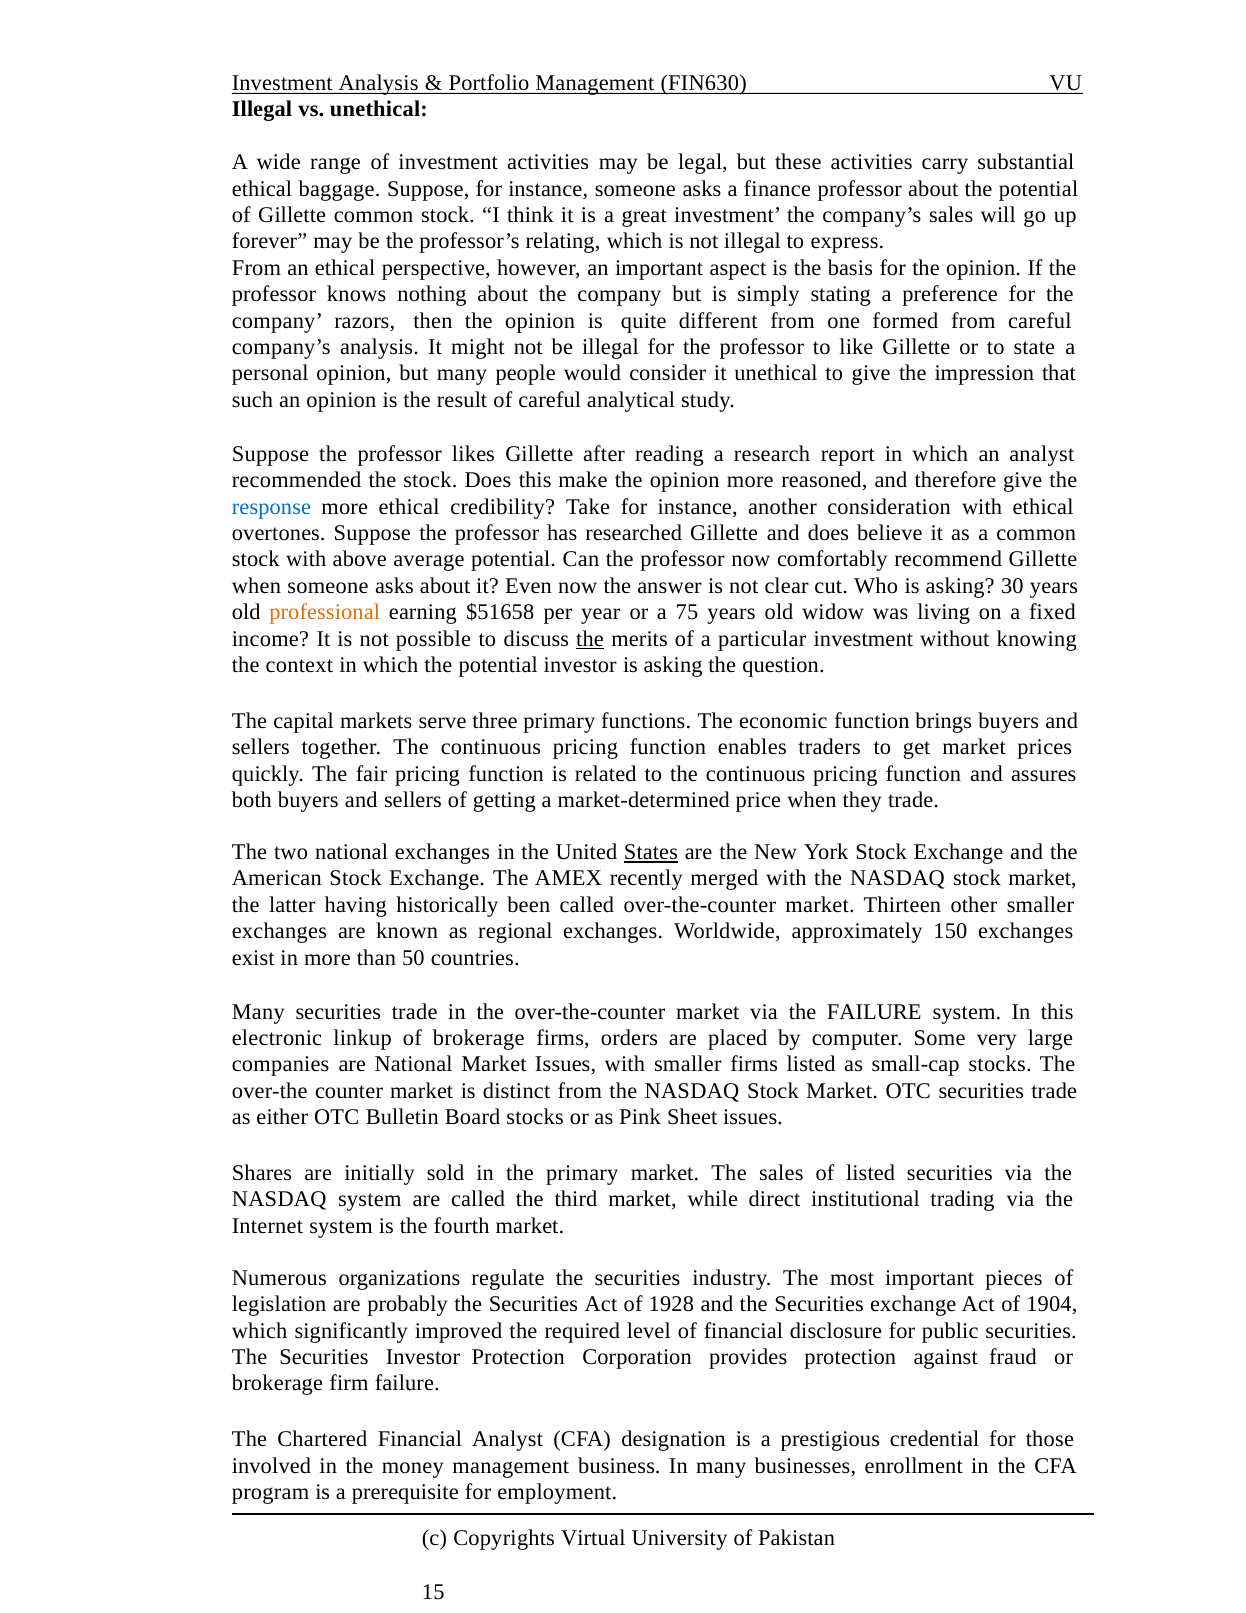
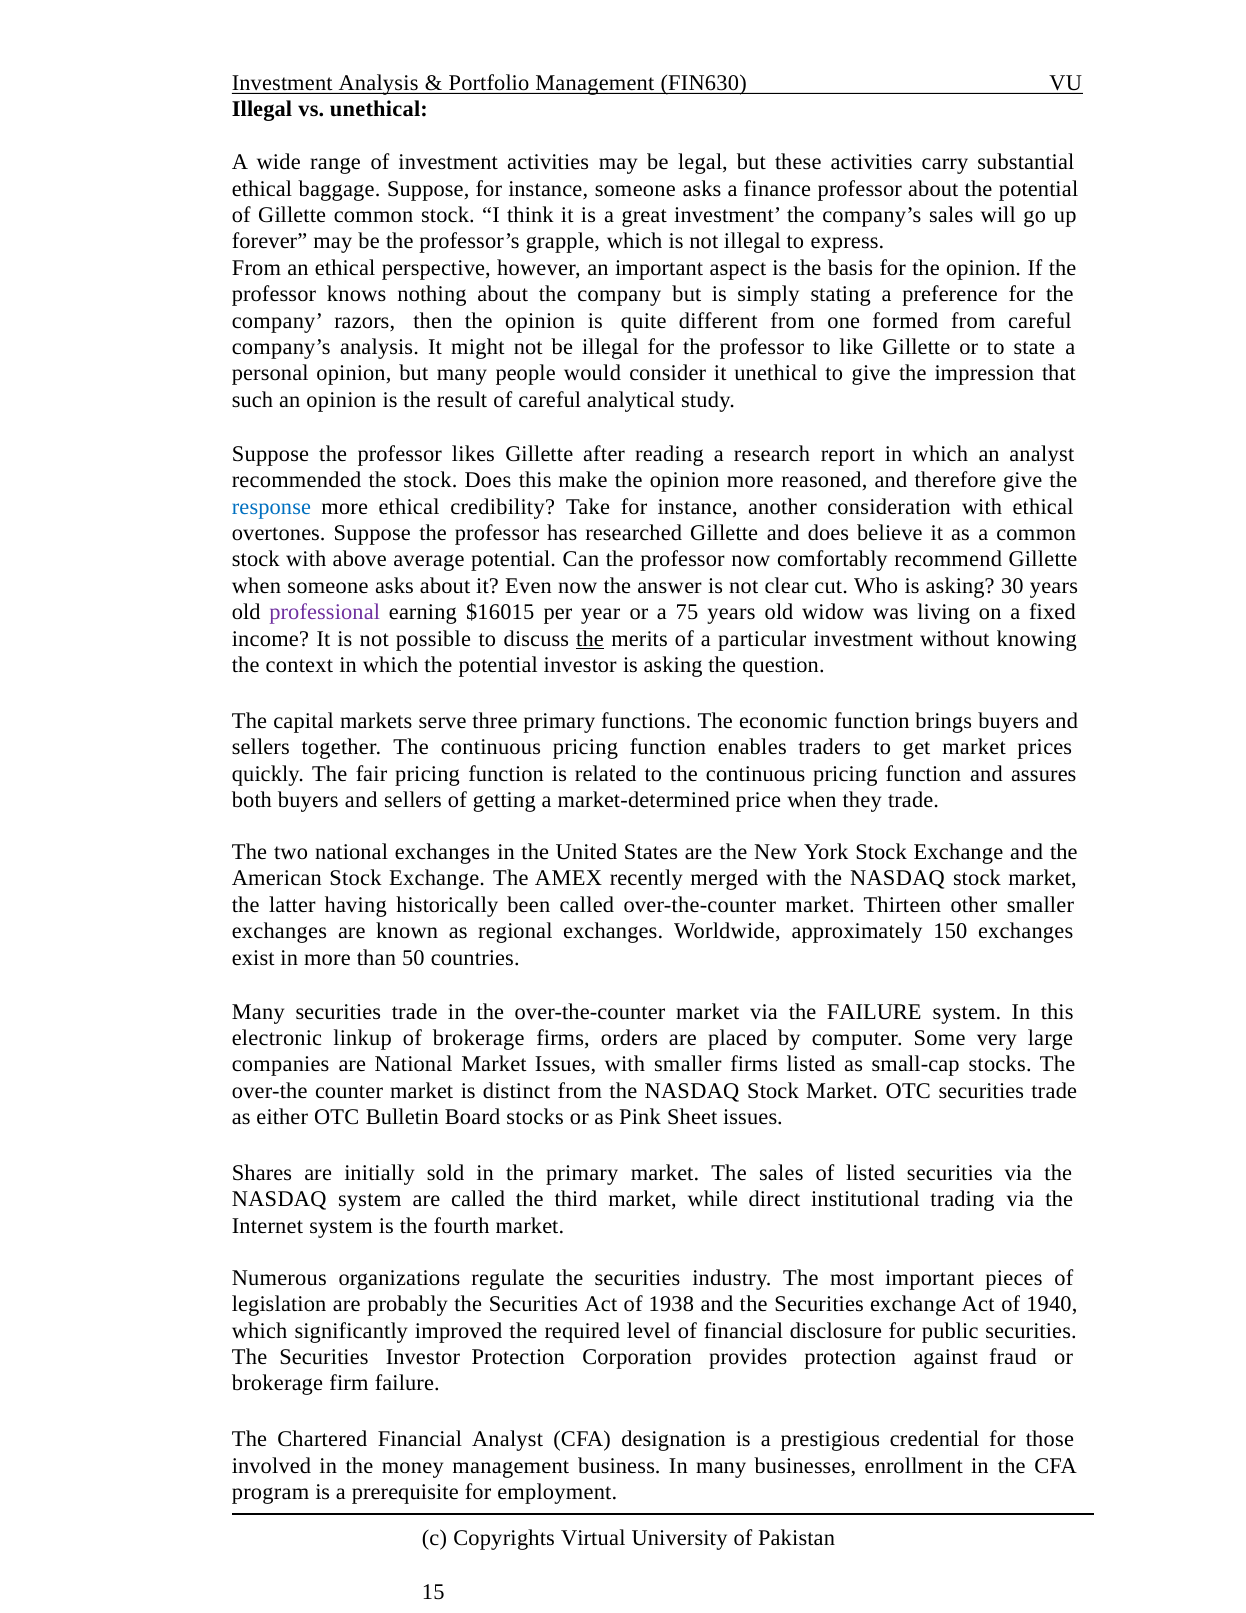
relating: relating -> grapple
professional colour: orange -> purple
$51658: $51658 -> $16015
States underline: present -> none
1928: 1928 -> 1938
1904: 1904 -> 1940
